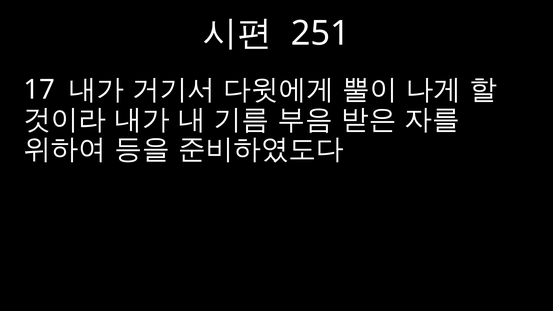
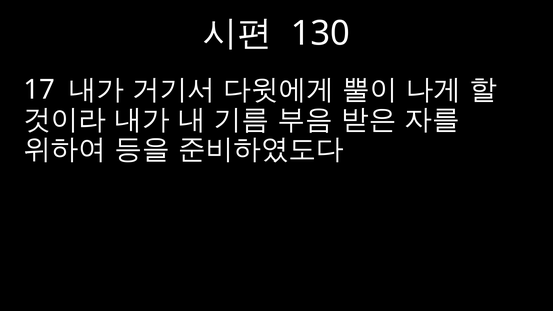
251: 251 -> 130
